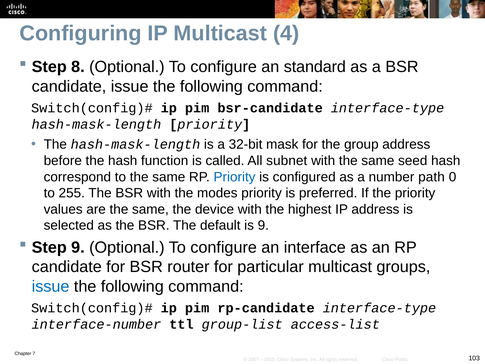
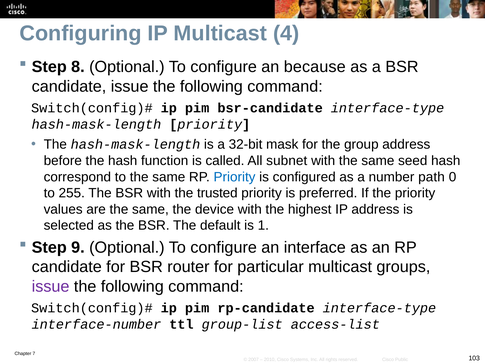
standard: standard -> because
modes: modes -> trusted
is 9: 9 -> 1
issue at (51, 286) colour: blue -> purple
